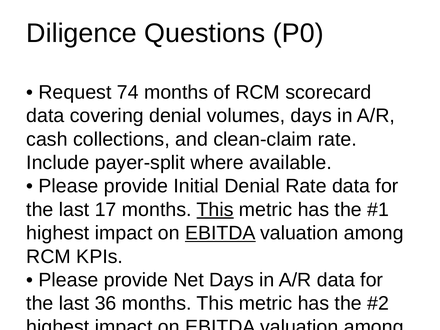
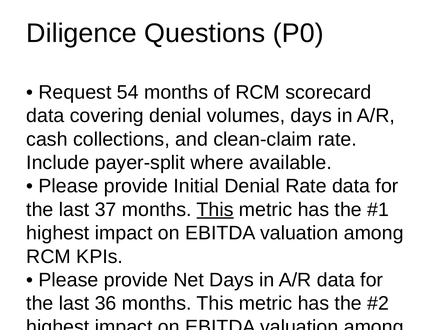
74: 74 -> 54
17: 17 -> 37
EBITDA at (220, 233) underline: present -> none
